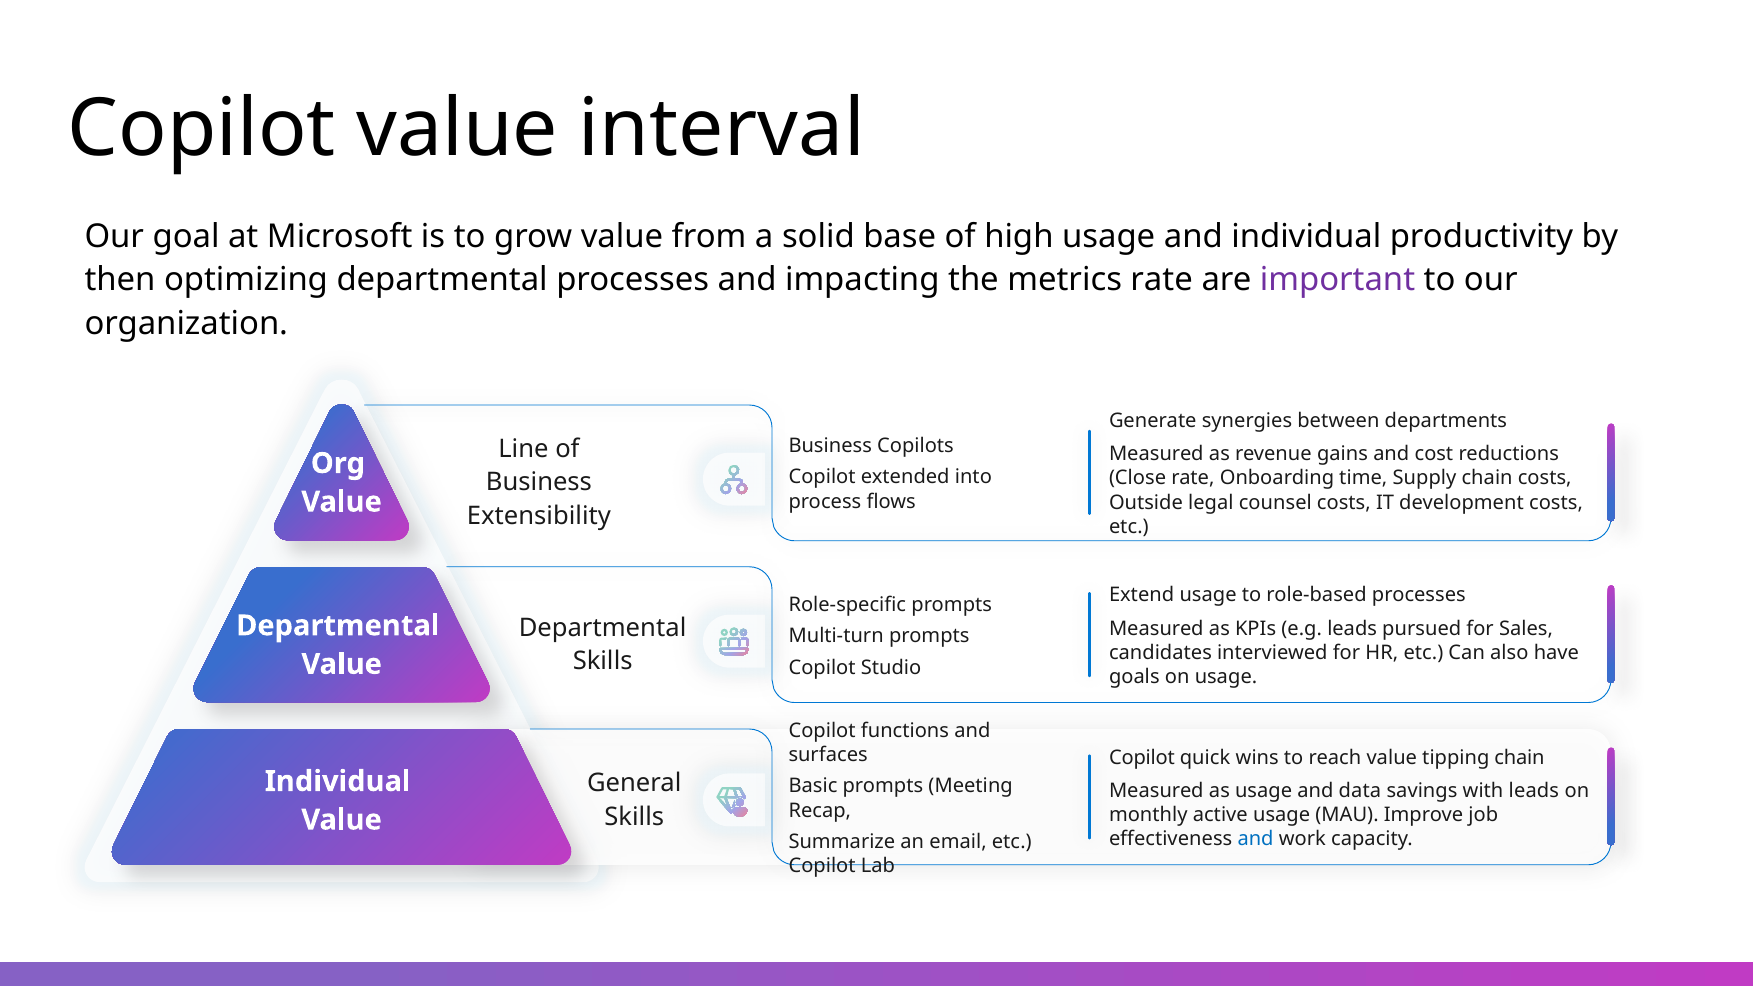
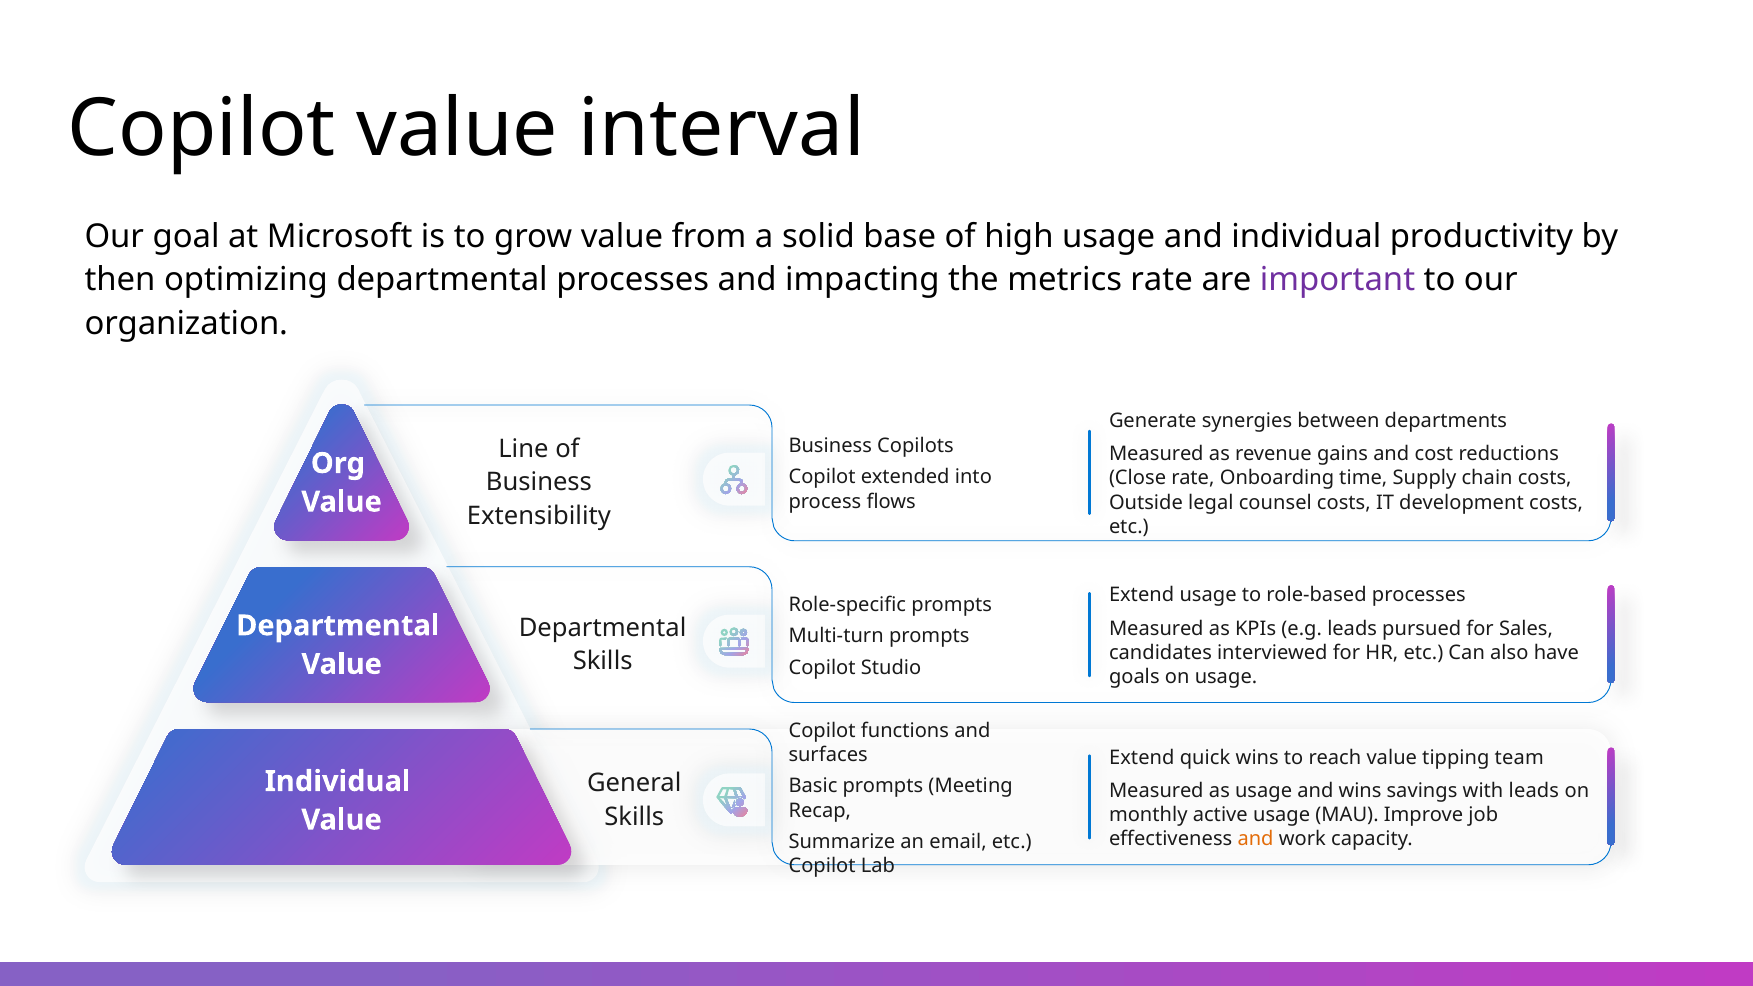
Copilot at (1142, 757): Copilot -> Extend
tipping chain: chain -> team
and data: data -> wins
and at (1256, 839) colour: blue -> orange
